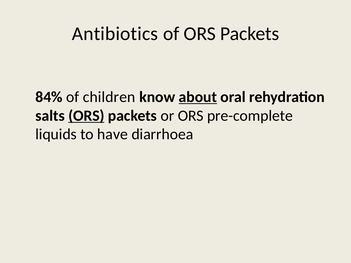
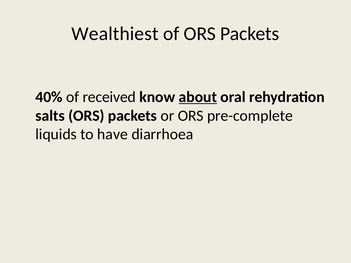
Antibiotics: Antibiotics -> Wealthiest
84%: 84% -> 40%
children: children -> received
ORS at (86, 116) underline: present -> none
